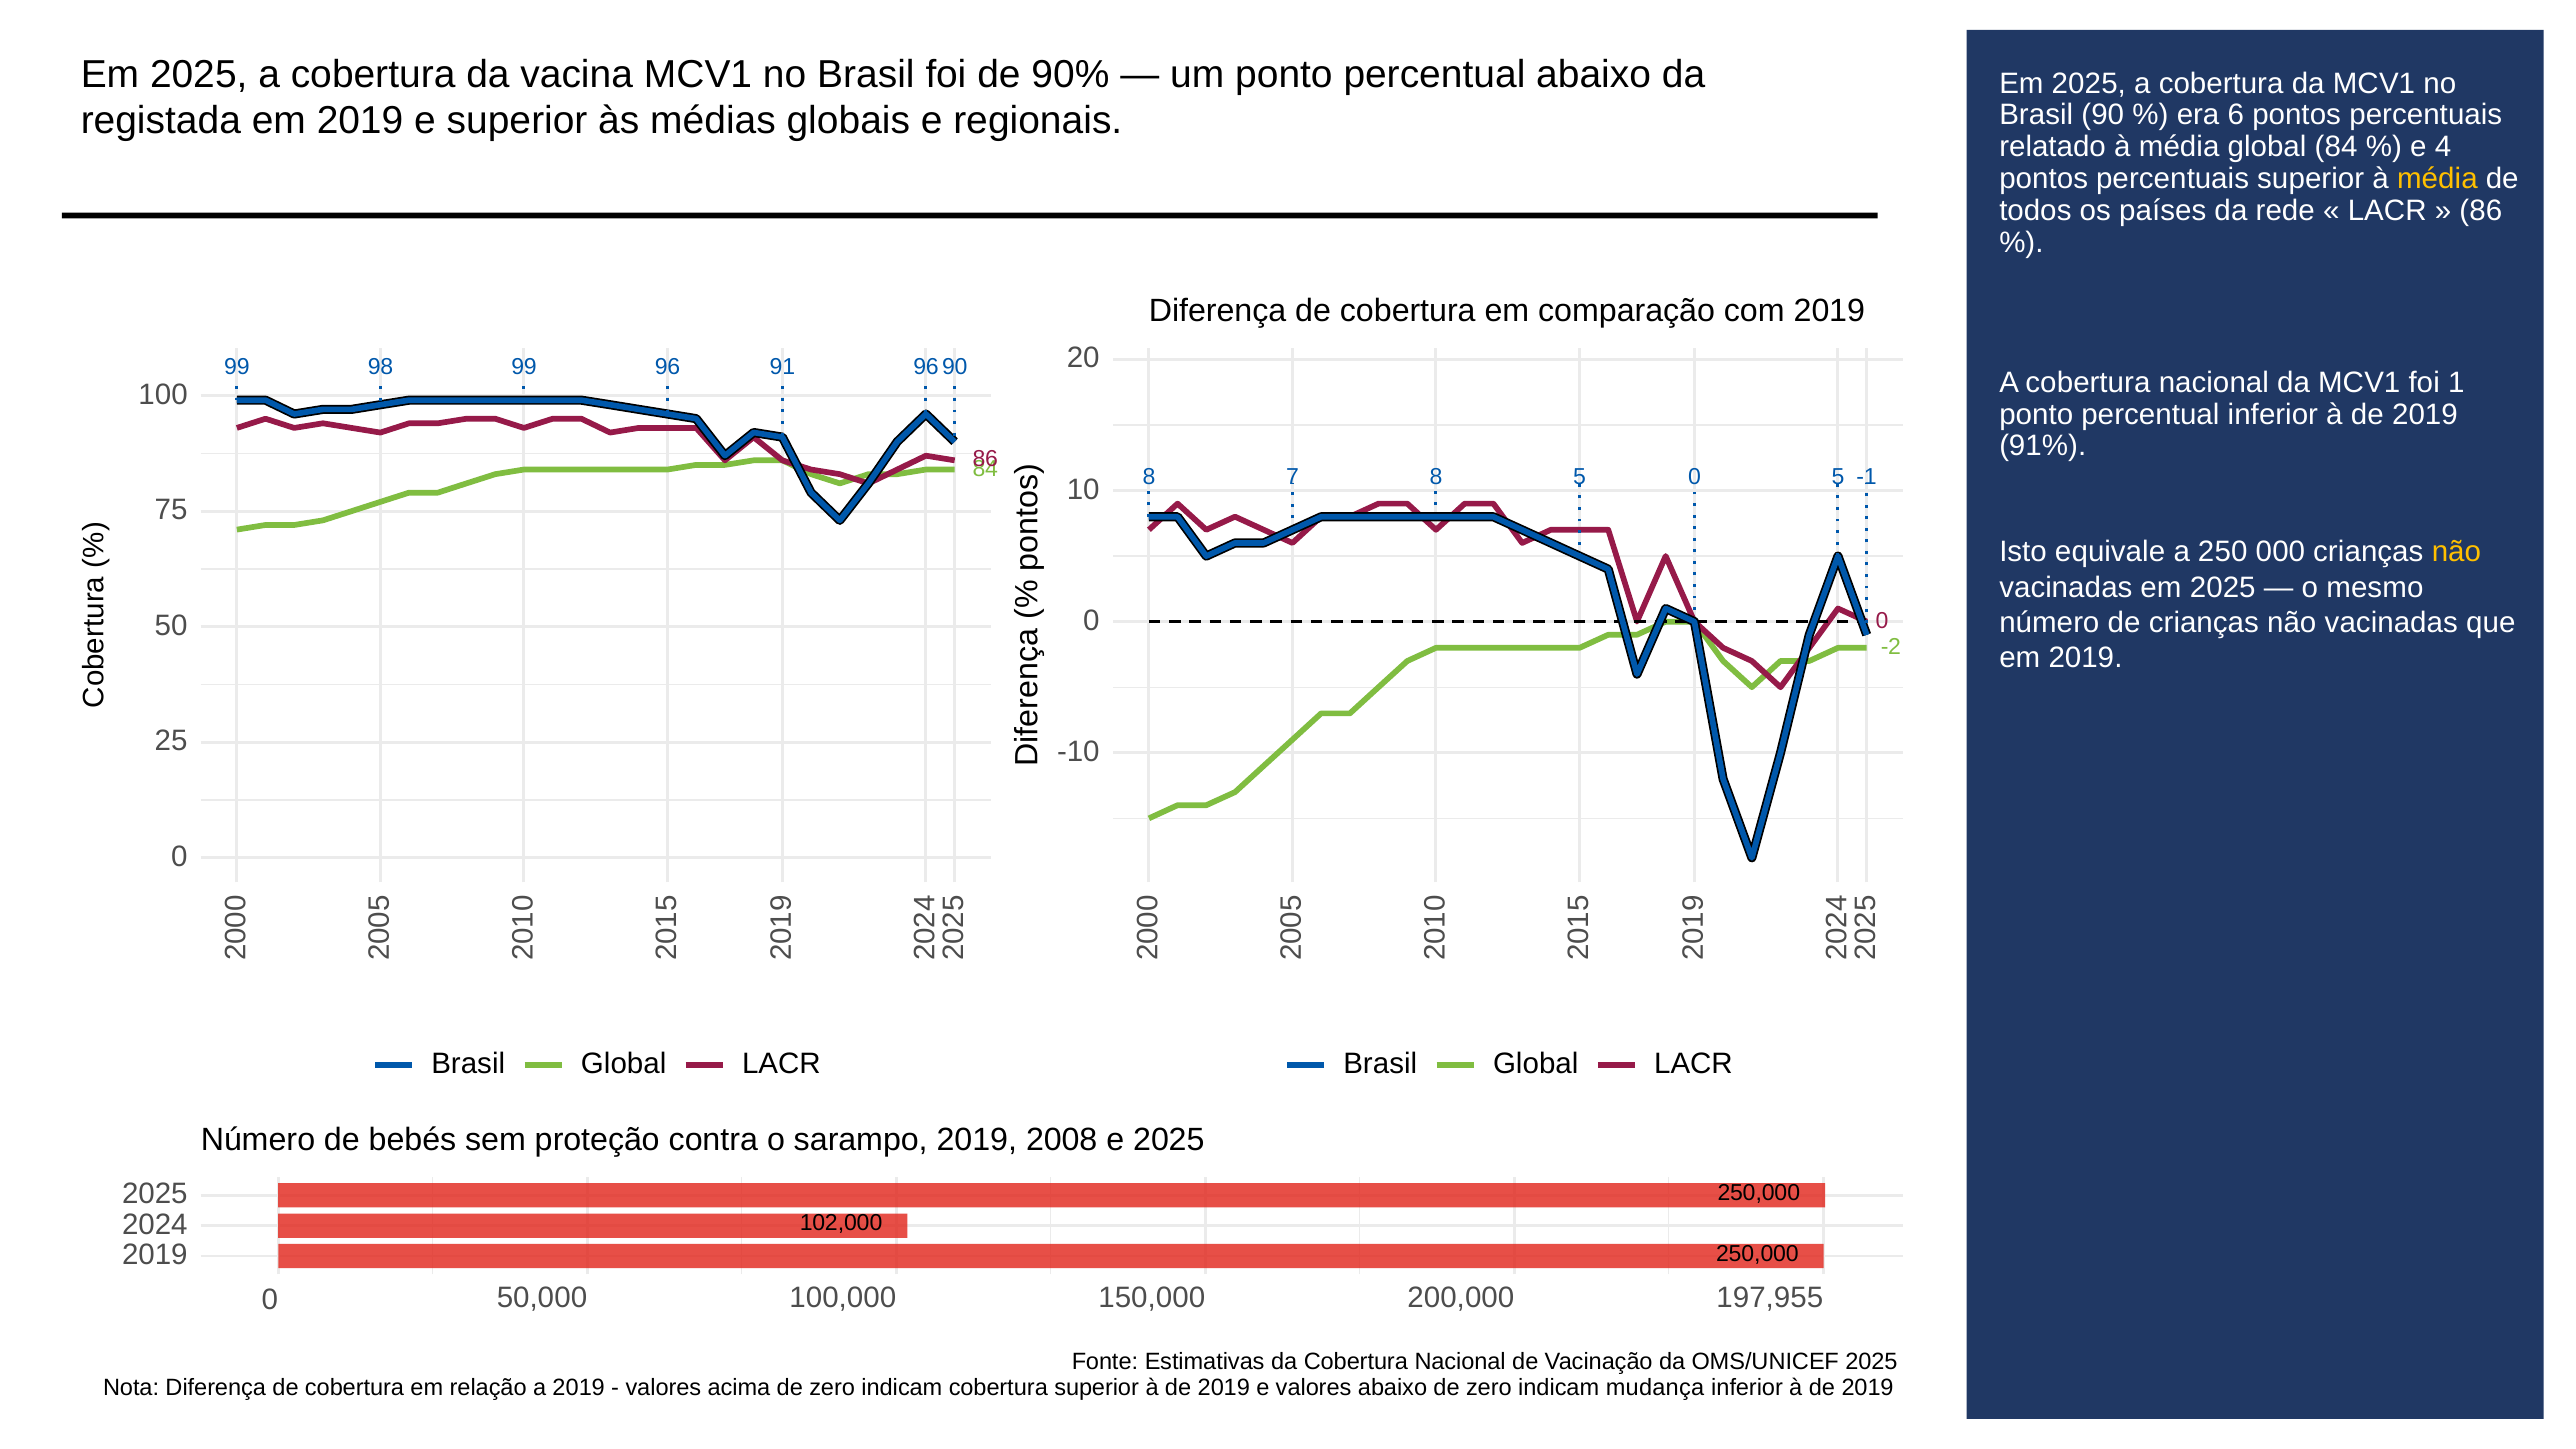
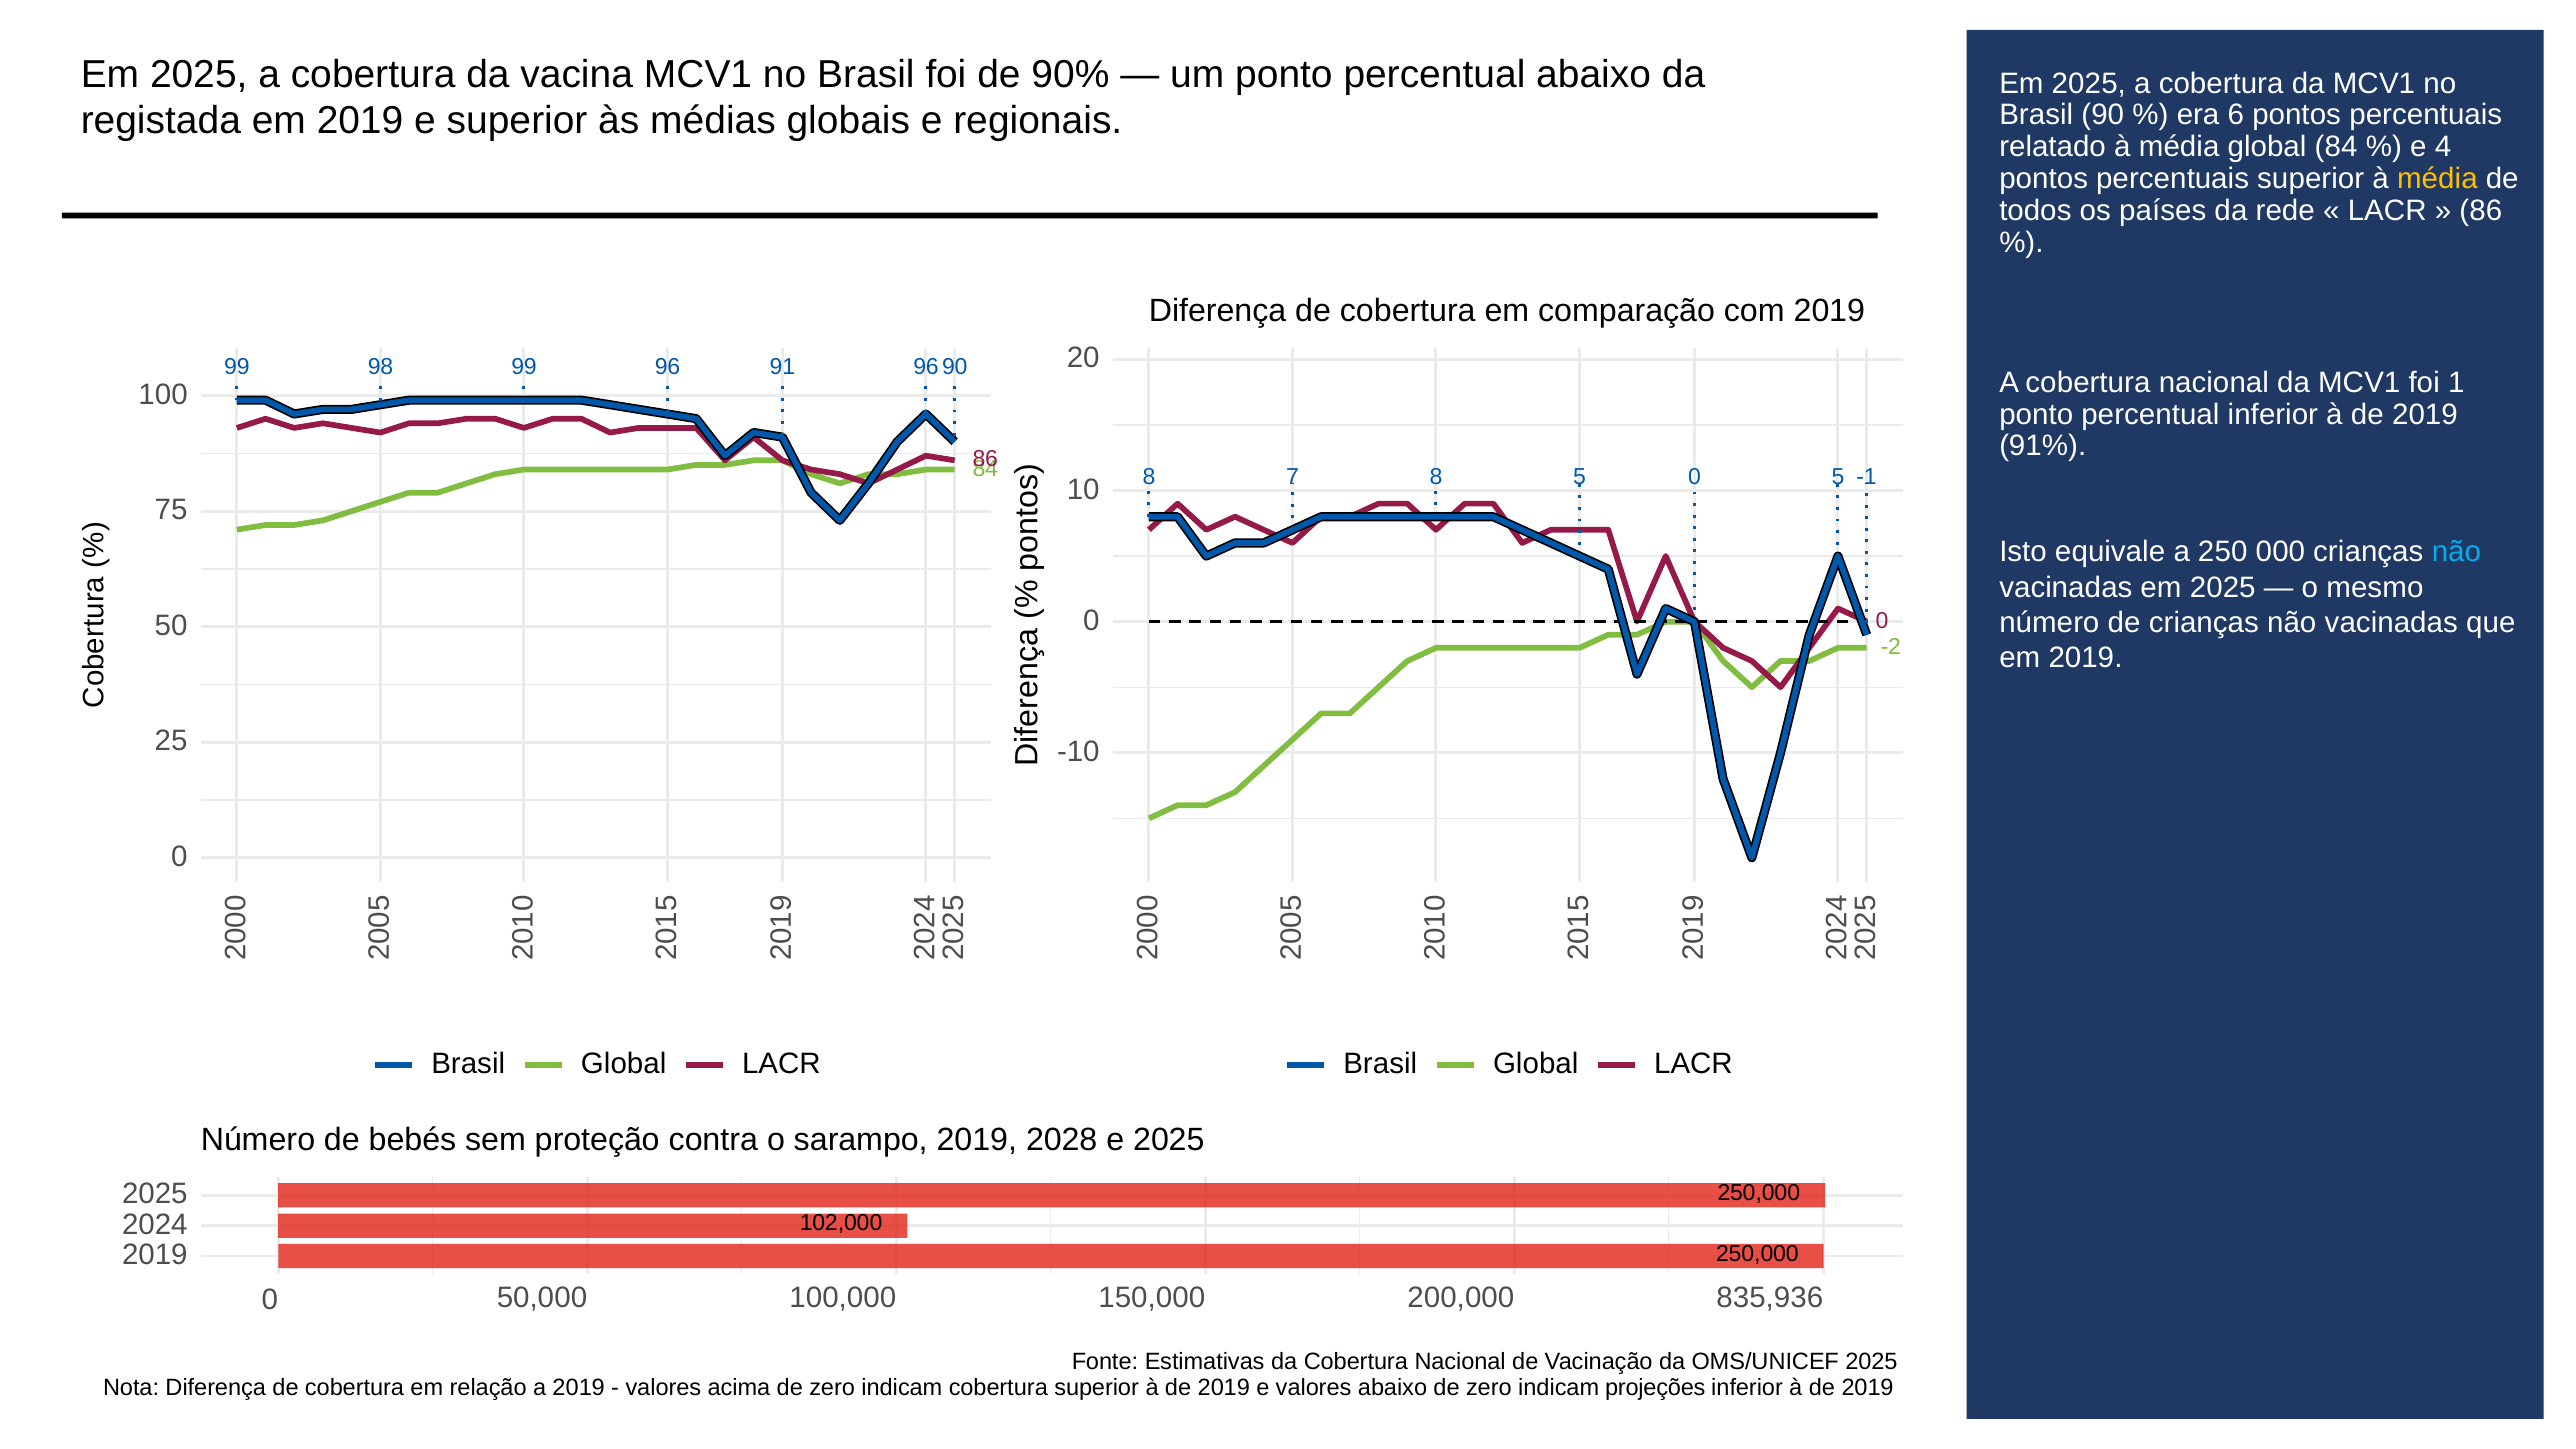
não at (2456, 552) colour: yellow -> light blue
2008: 2008 -> 2028
197,955: 197,955 -> 835,936
mudança: mudança -> projeções
